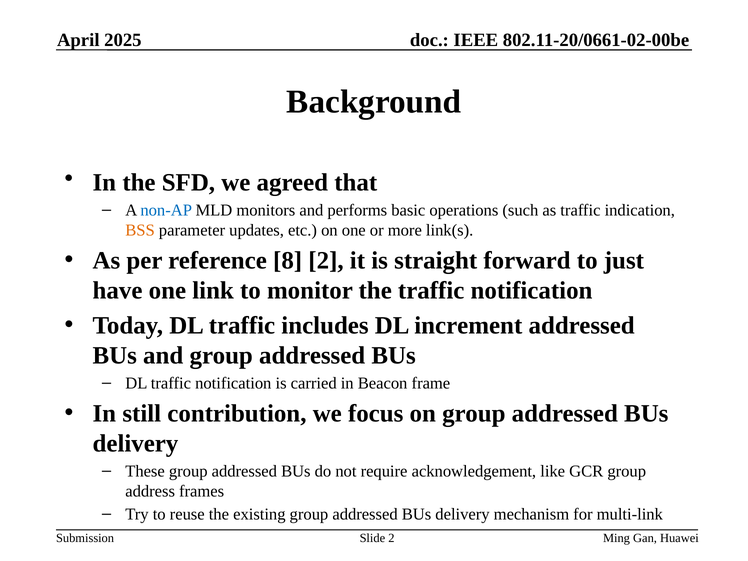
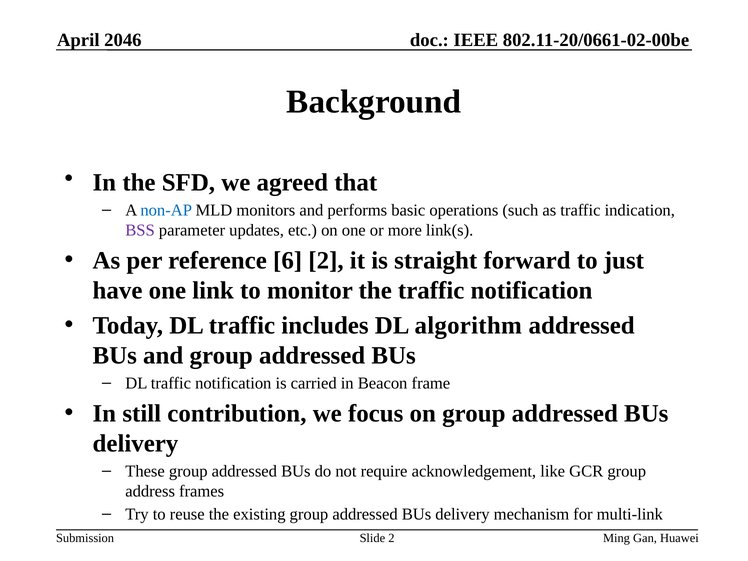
2025: 2025 -> 2046
BSS colour: orange -> purple
8: 8 -> 6
increment: increment -> algorithm
